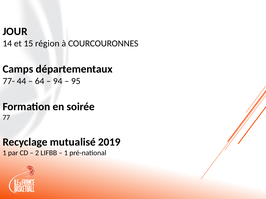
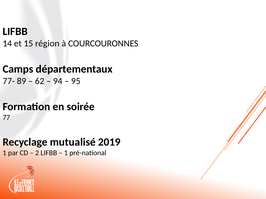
JOUR at (15, 32): JOUR -> LIFBB
44: 44 -> 89
64: 64 -> 62
